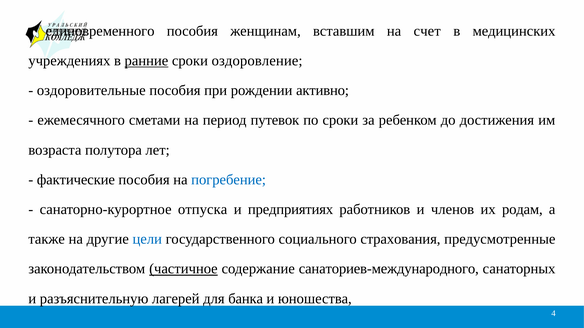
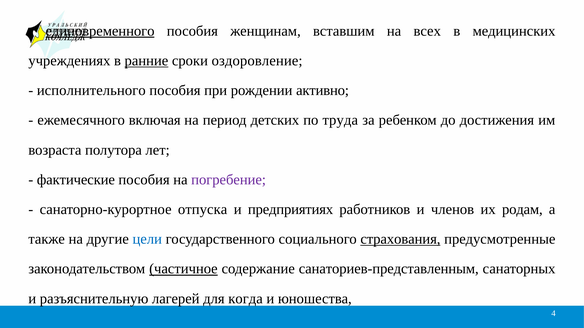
единовременного underline: none -> present
счет: счет -> всех
оздоровительные: оздоровительные -> исполнительного
сметами: сметами -> включая
путевок: путевок -> детских
по сроки: сроки -> труда
погребение colour: blue -> purple
страхования underline: none -> present
санаториев-международного: санаториев-международного -> санаториев-представленным
банка: банка -> когда
